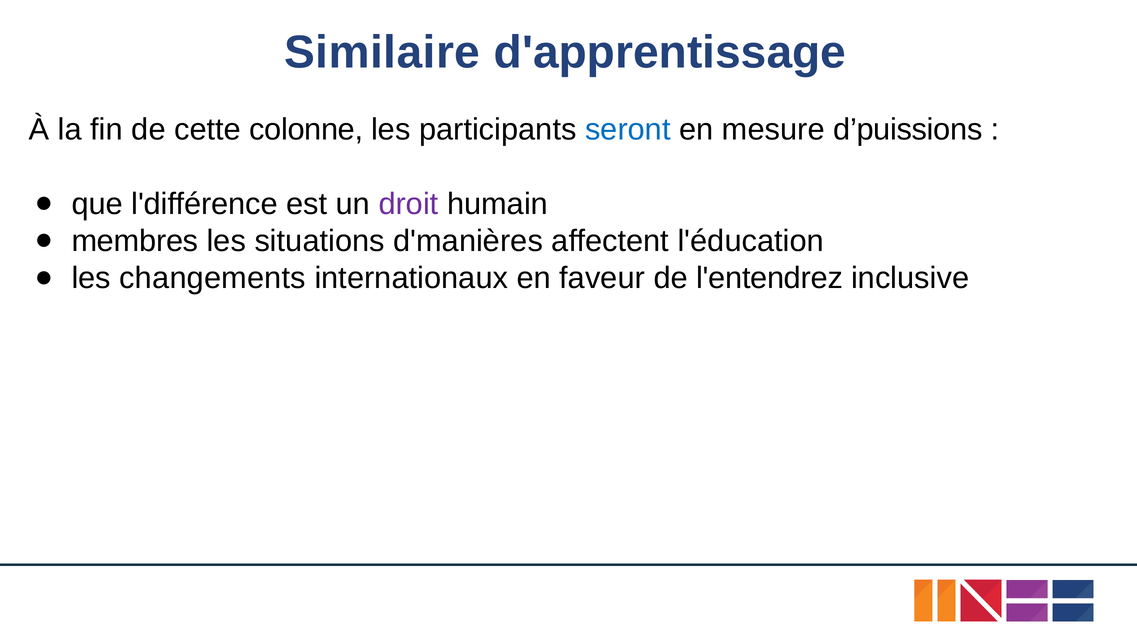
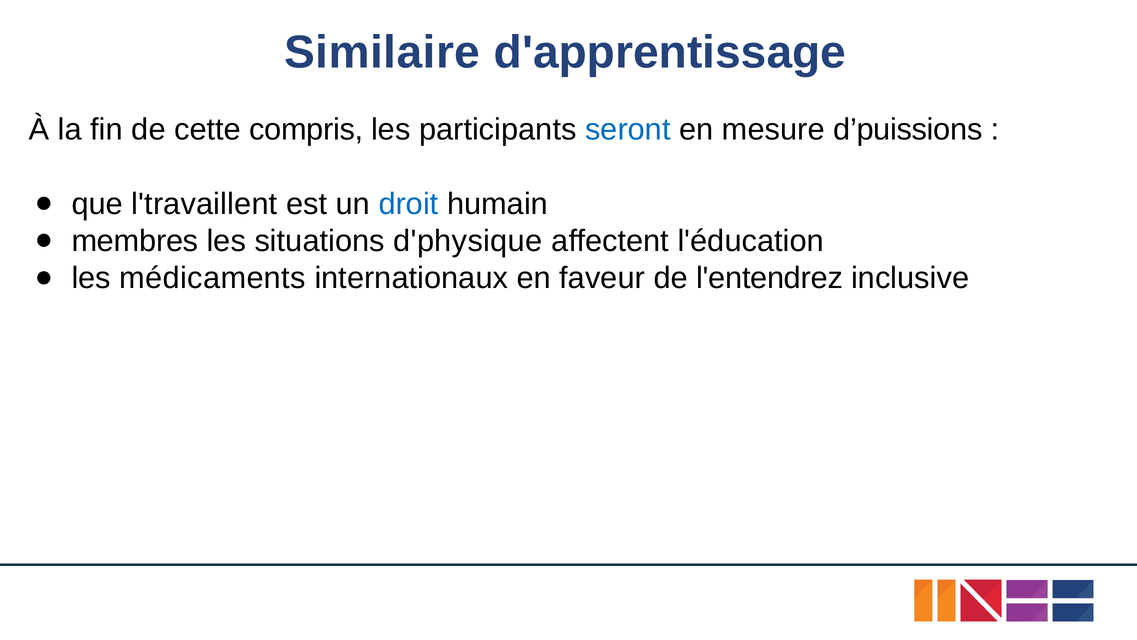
colonne: colonne -> compris
l'différence: l'différence -> l'travaillent
droit colour: purple -> blue
d'manières: d'manières -> d'physique
changements: changements -> médicaments
